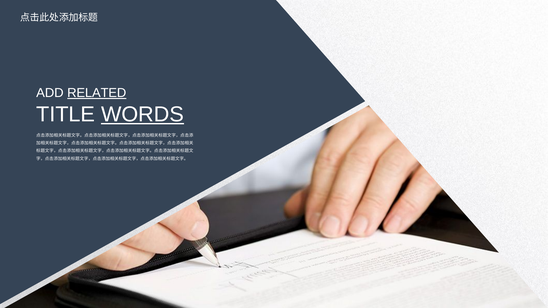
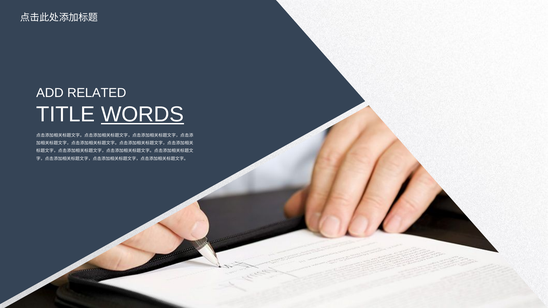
RELATED underline: present -> none
